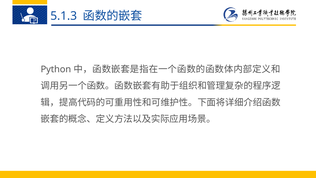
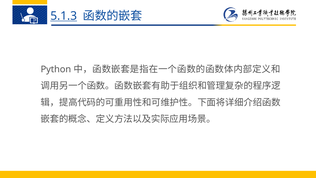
5.1.3 underline: none -> present
